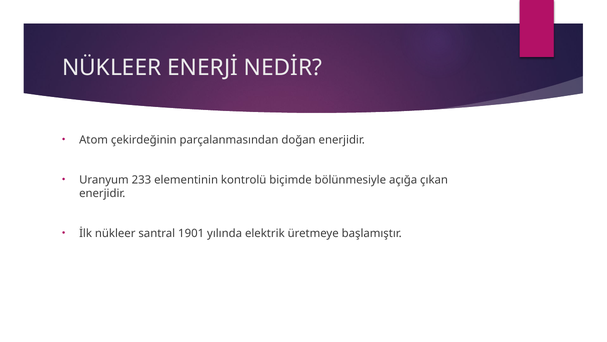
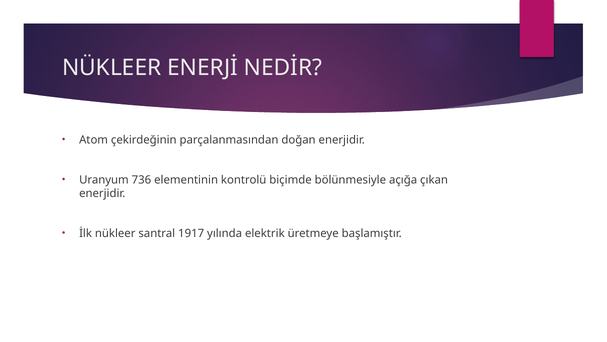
233: 233 -> 736
1901: 1901 -> 1917
